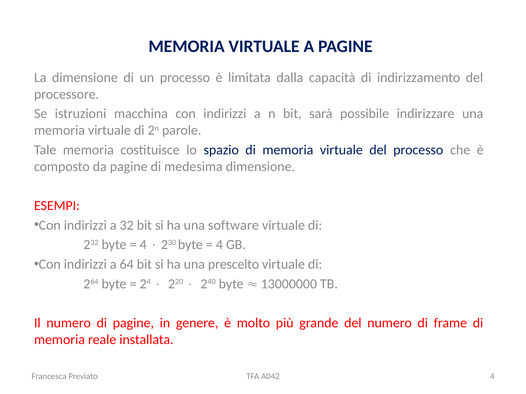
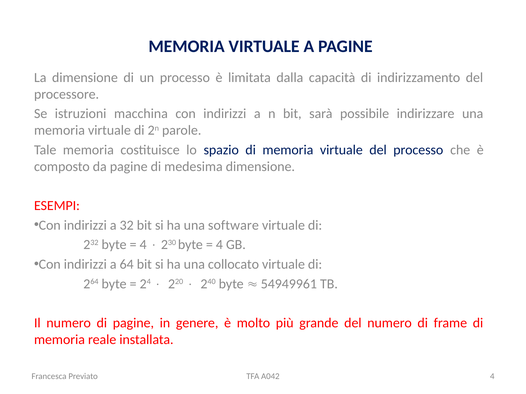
prescelto: prescelto -> collocato
13000000: 13000000 -> 54949961
